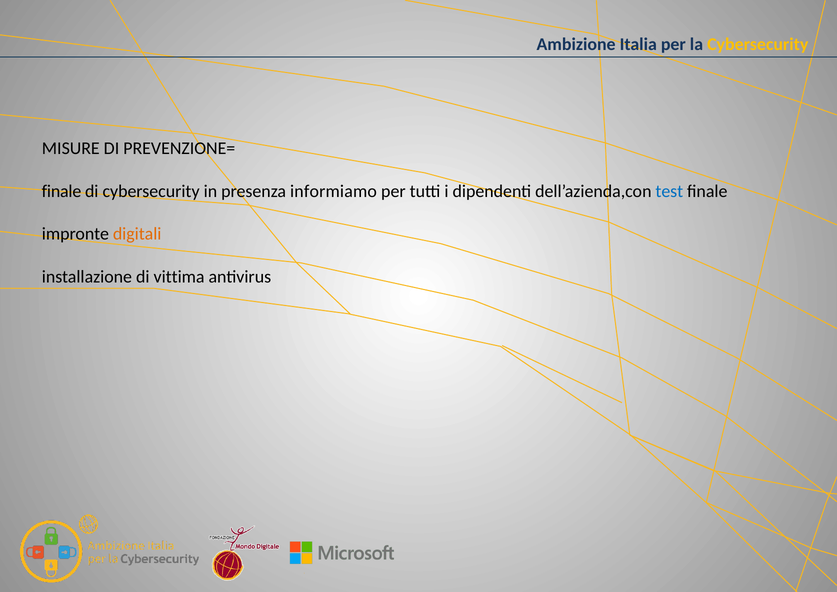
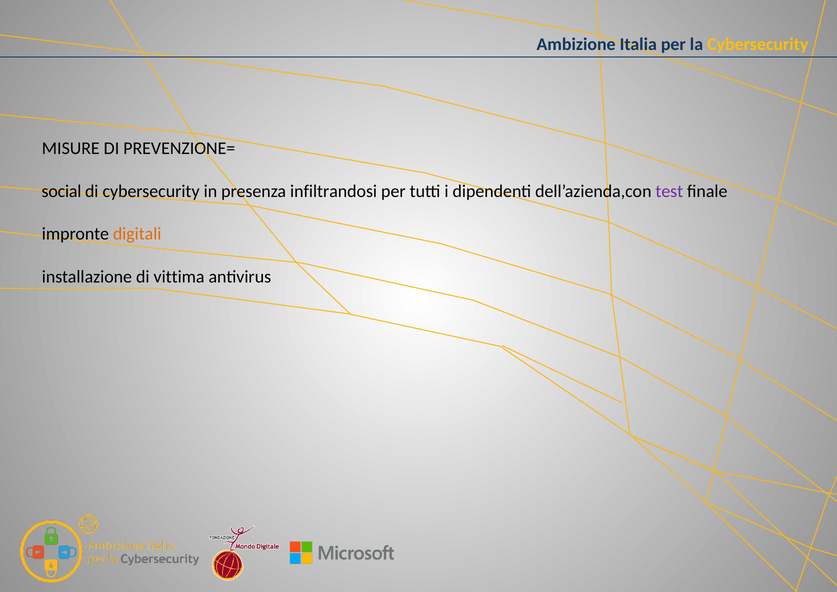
finale at (61, 191): finale -> social
informiamo: informiamo -> infiltrandosi
test colour: blue -> purple
